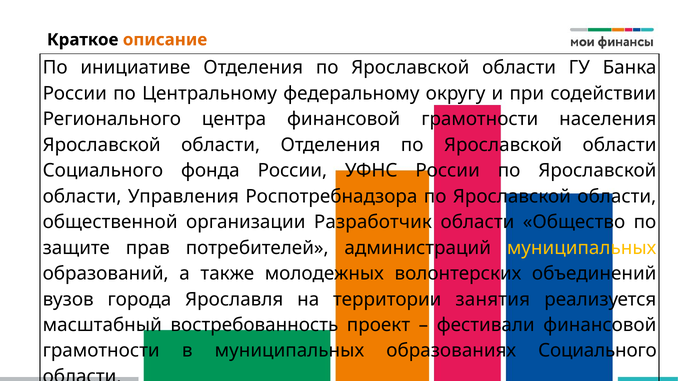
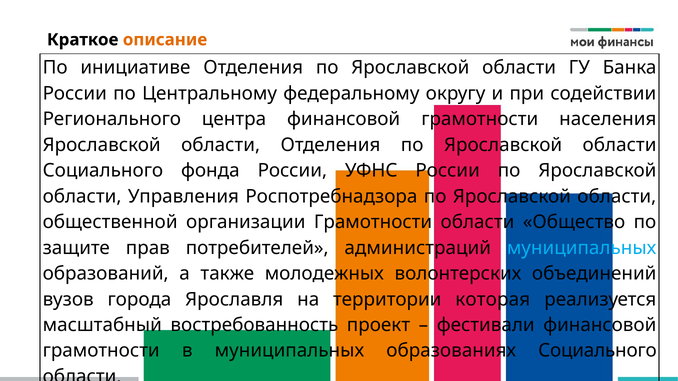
организации Разработчик: Разработчик -> Грамотности
муниципальных at (582, 248) colour: yellow -> light blue
занятия: занятия -> которая
